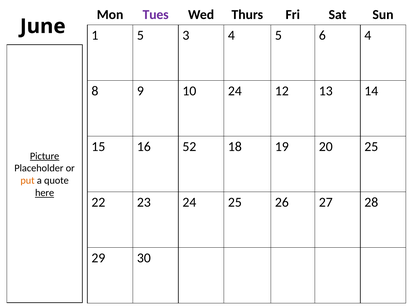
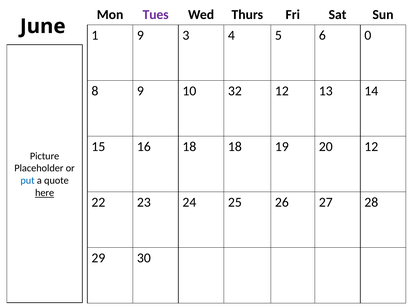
1 5: 5 -> 9
6 4: 4 -> 0
10 24: 24 -> 32
16 52: 52 -> 18
20 25: 25 -> 12
Picture underline: present -> none
put colour: orange -> blue
